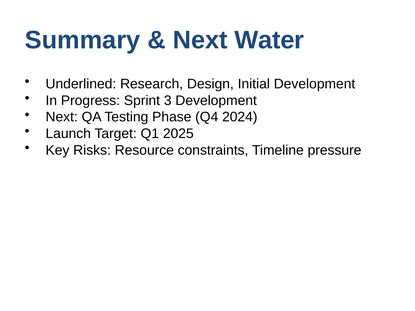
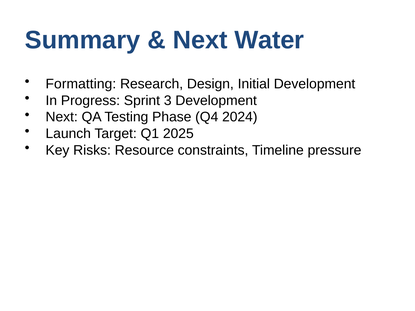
Underlined: Underlined -> Formatting
